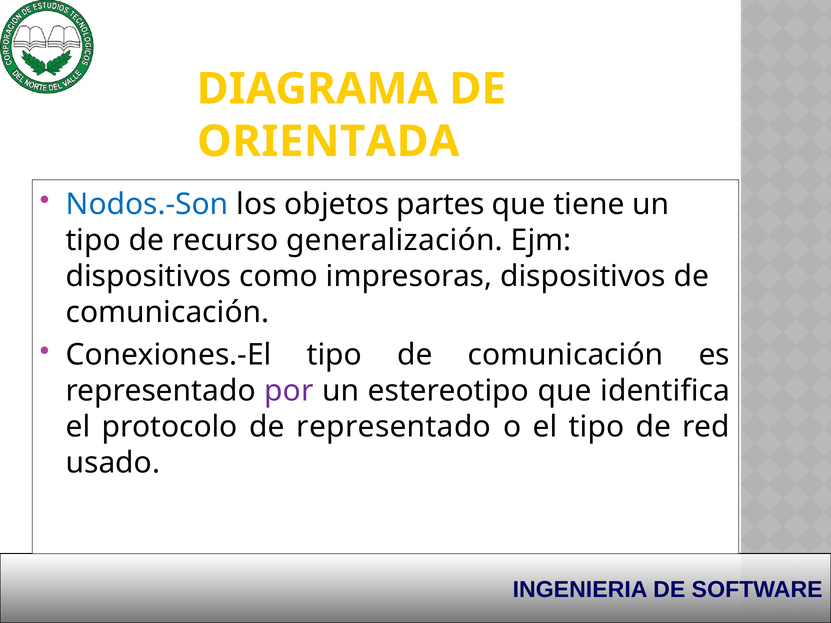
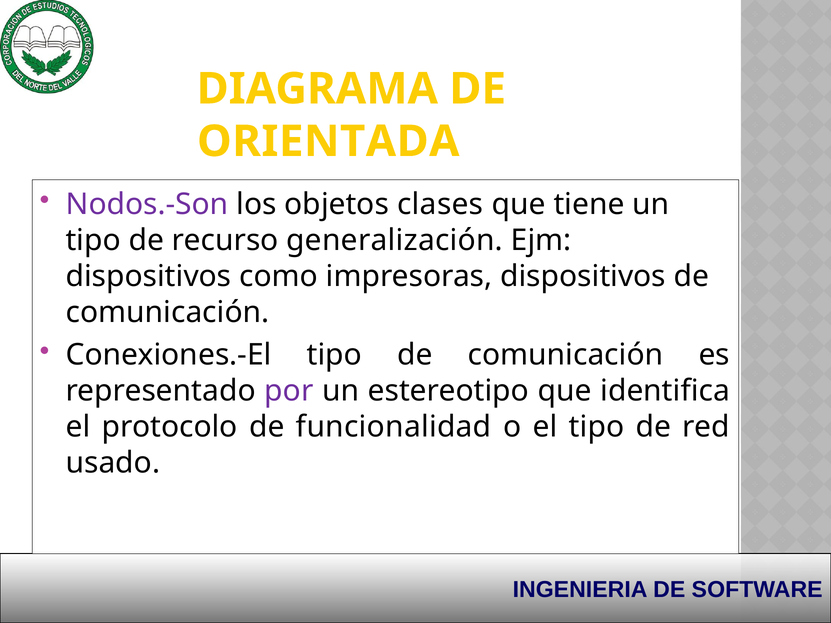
Nodos.-Son colour: blue -> purple
partes: partes -> clases
de representado: representado -> funcionalidad
